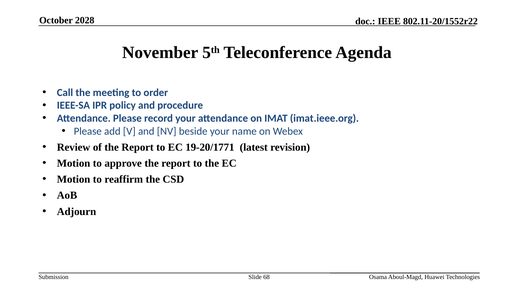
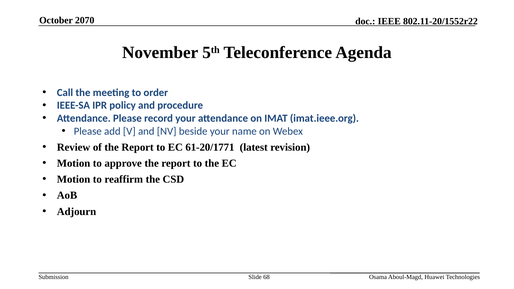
2028: 2028 -> 2070
19-20/1771: 19-20/1771 -> 61-20/1771
